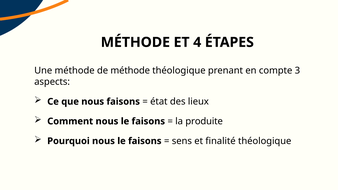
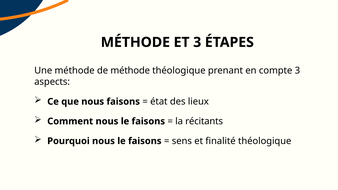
ET 4: 4 -> 3
produite: produite -> récitants
